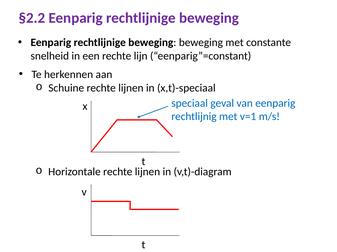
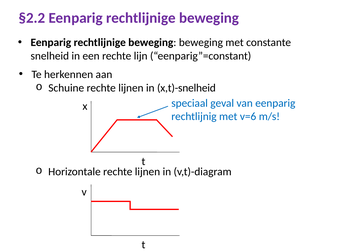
x,t)-speciaal: x,t)-speciaal -> x,t)-snelheid
v=1: v=1 -> v=6
